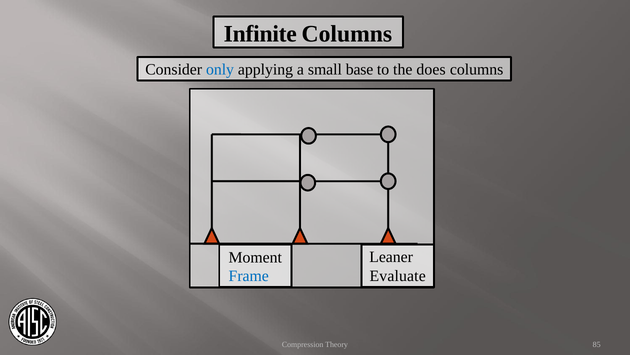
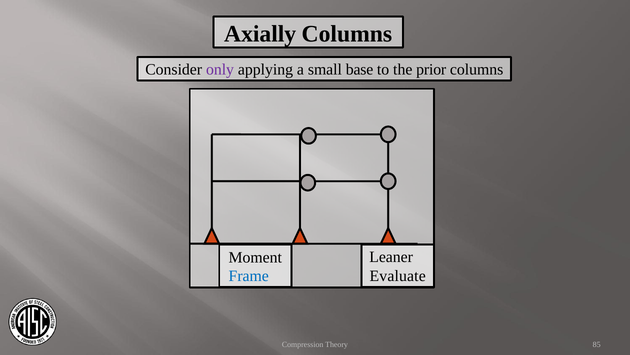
Infinite: Infinite -> Axially
only colour: blue -> purple
does: does -> prior
